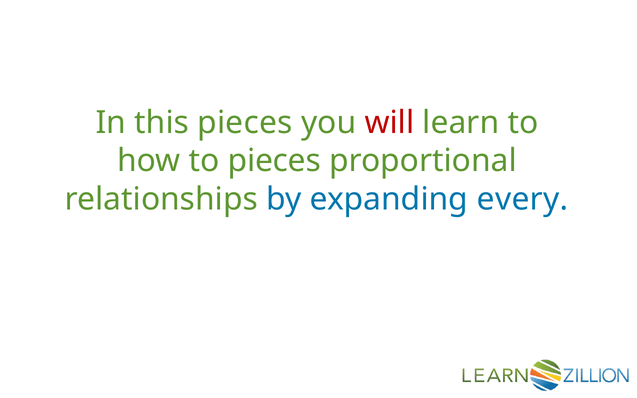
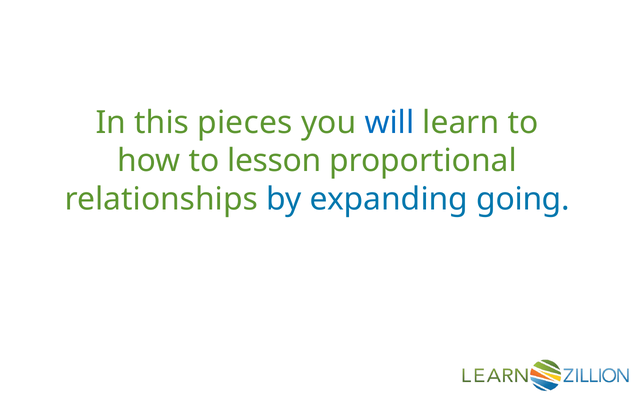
will colour: red -> blue
to pieces: pieces -> lesson
every: every -> going
